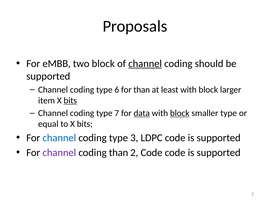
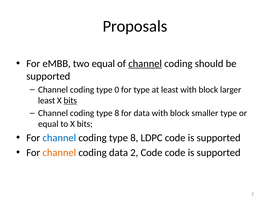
two block: block -> equal
6: 6 -> 0
for than: than -> type
item at (47, 100): item -> least
7 at (117, 113): 7 -> 8
data at (142, 113) underline: present -> none
block at (180, 113) underline: present -> none
3 at (134, 138): 3 -> 8
channel at (59, 152) colour: purple -> orange
coding than: than -> data
